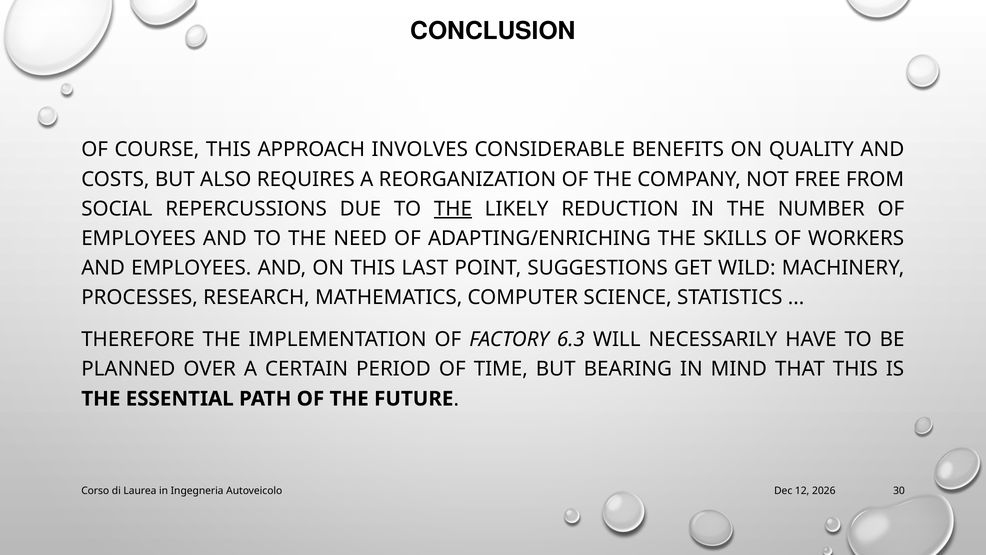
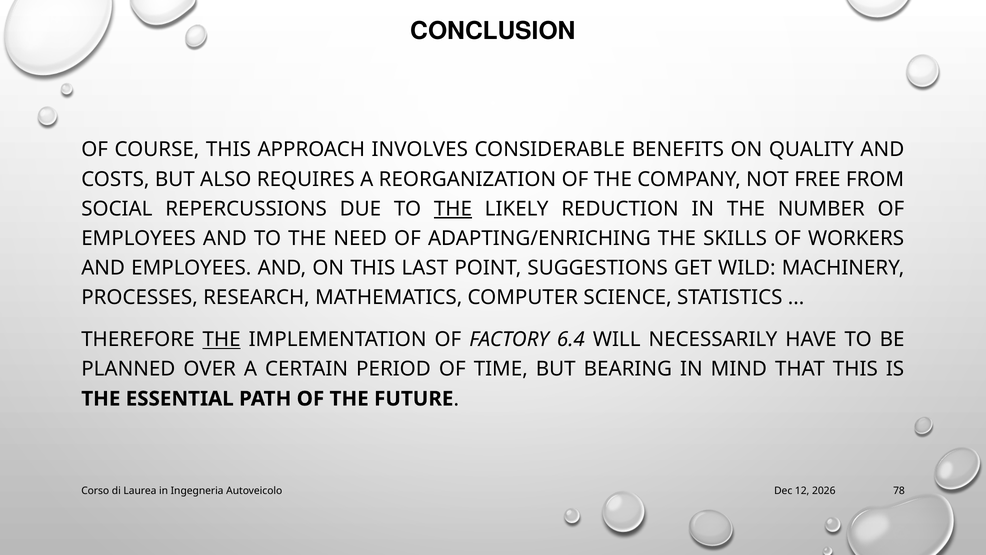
THE at (222, 339) underline: none -> present
6.3: 6.3 -> 6.4
30: 30 -> 78
